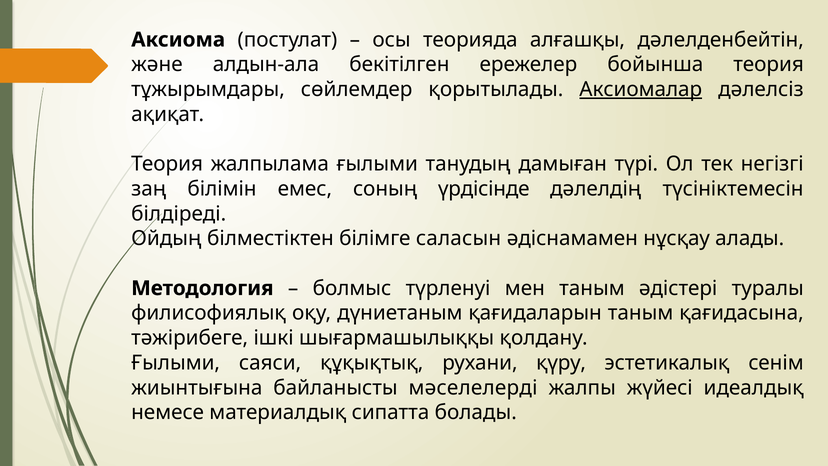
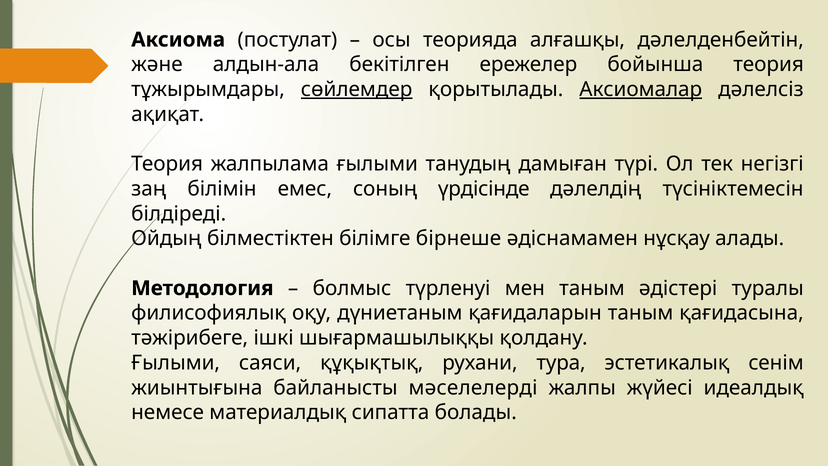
сөйлемдер underline: none -> present
саласын: саласын -> бірнеше
қүру: қүру -> тура
